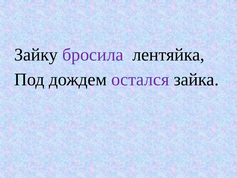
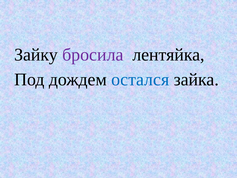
остался colour: purple -> blue
